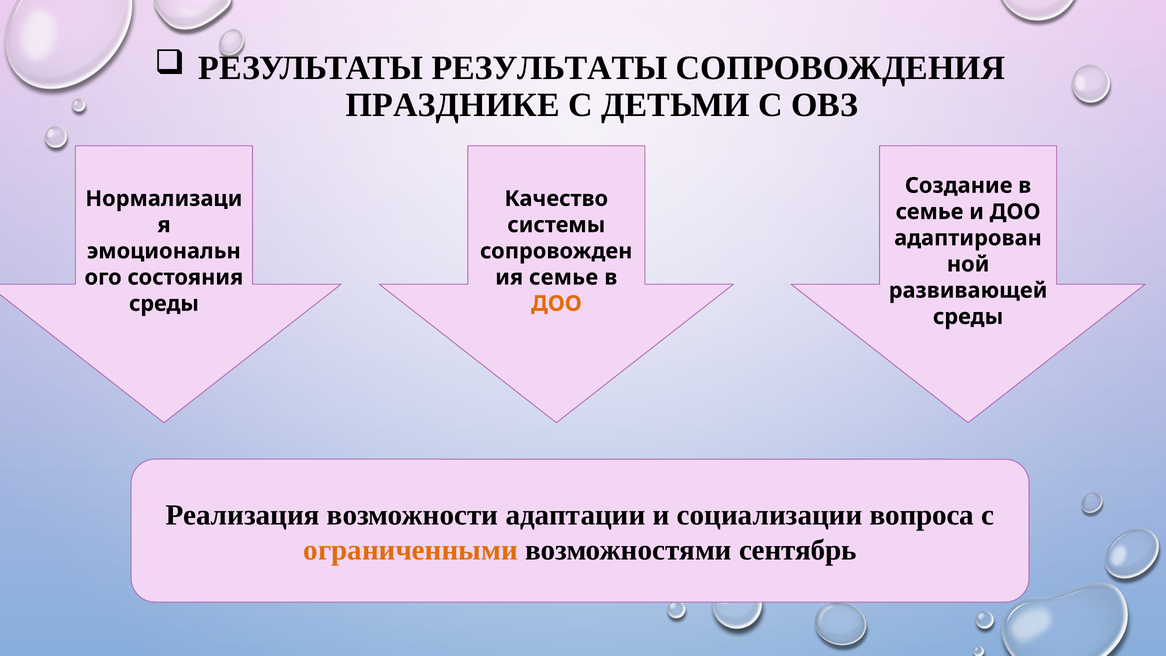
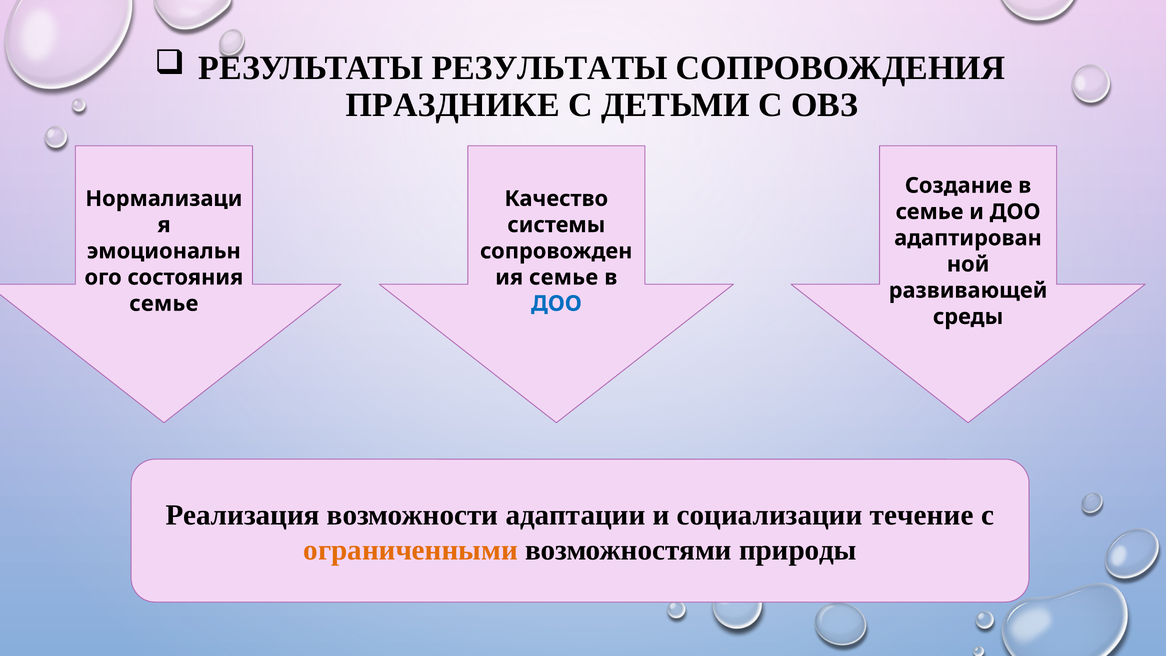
среды at (164, 304): среды -> семье
ДОО at (556, 304) colour: orange -> blue
вопроса: вопроса -> течение
сентябрь: сентябрь -> природы
